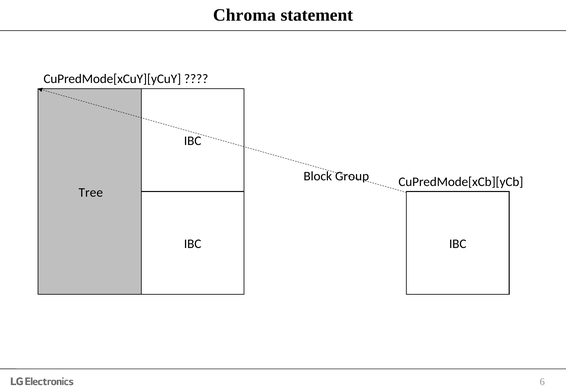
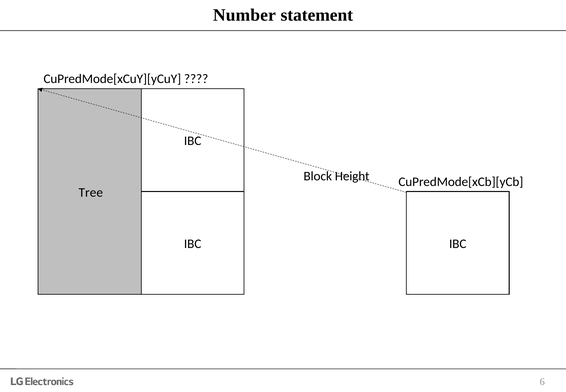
Chroma: Chroma -> Number
Group: Group -> Height
